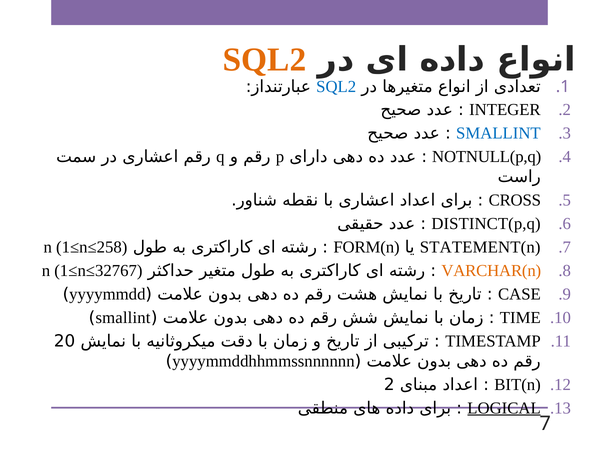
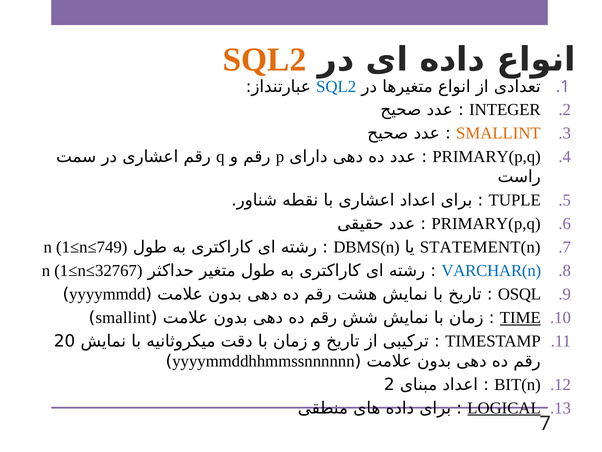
SMALLINT at (498, 133) colour: blue -> orange
NOTNULL(p,q at (487, 157): NOTNULL(p,q -> PRIMARY(p,q
CROSS: CROSS -> TUPLE
DISTINCT(p,q at (486, 224): DISTINCT(p,q -> PRIMARY(p,q
1≤n≤258: 1≤n≤258 -> 1≤n≤749
FORM(n: FORM(n -> DBMS(n
VARCHAR(n colour: orange -> blue
CASE: CASE -> OSQL
TIME underline: none -> present
